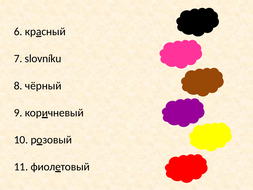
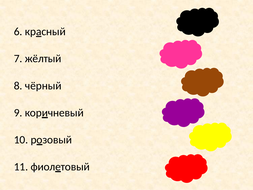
slovníku: slovníku -> жёлтый
